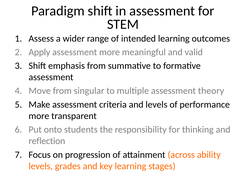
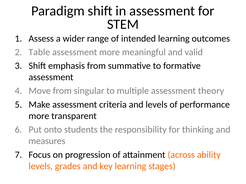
Apply: Apply -> Table
reflection: reflection -> measures
